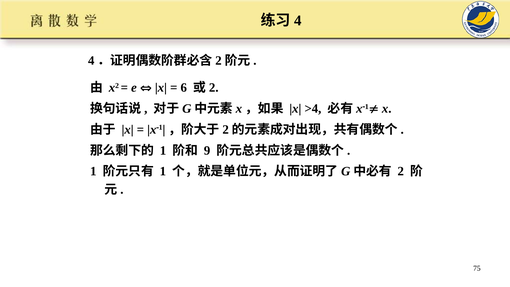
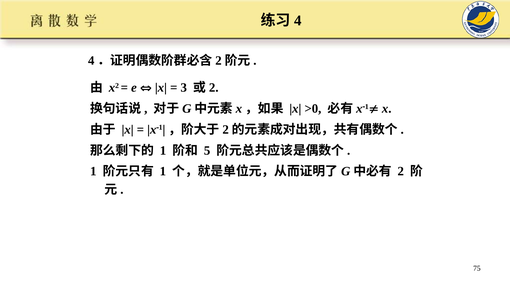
6: 6 -> 3
>4: >4 -> >0
9: 9 -> 5
